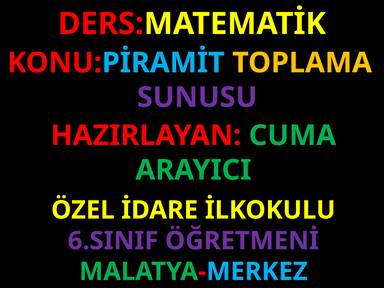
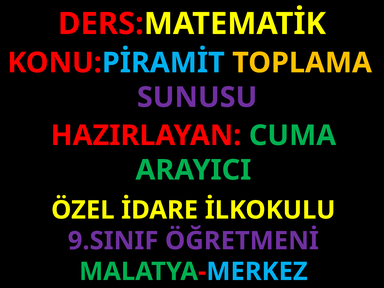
6.SINIF: 6.SINIF -> 9.SINIF
